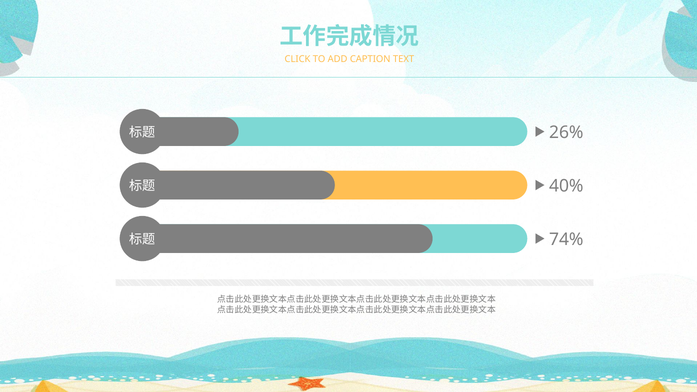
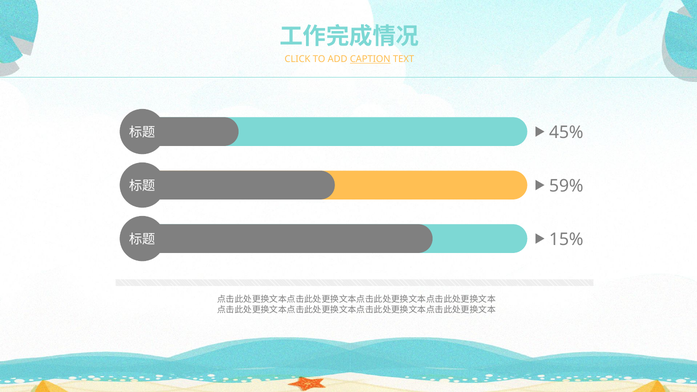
CAPTION underline: none -> present
26%: 26% -> 45%
40%: 40% -> 59%
74%: 74% -> 15%
